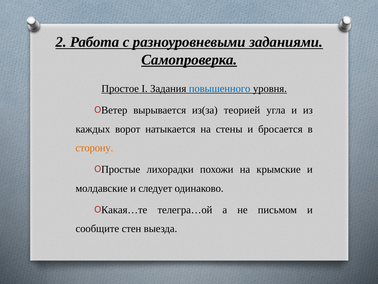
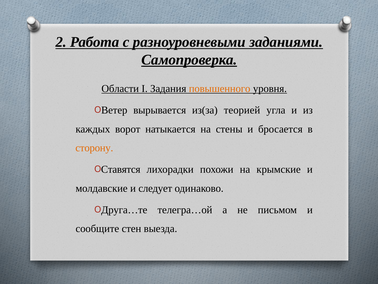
Простое: Простое -> Области
повышенного colour: blue -> orange
Простые: Простые -> Ставятся
Какая…те: Какая…те -> Друга…те
